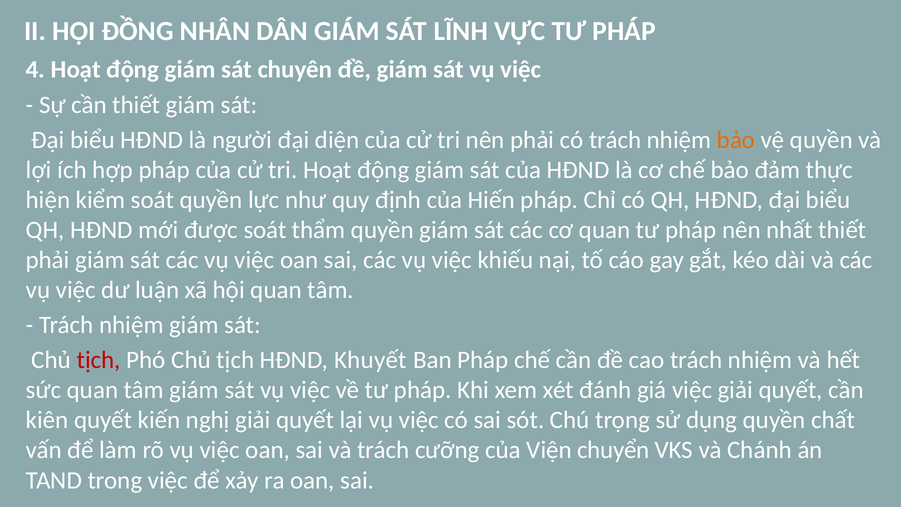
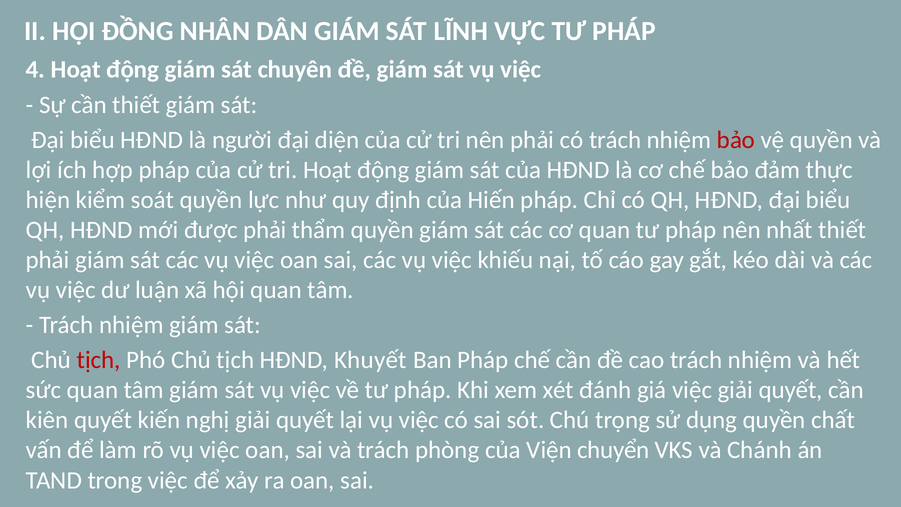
bảo at (736, 140) colour: orange -> red
được soát: soát -> phải
cưỡng: cưỡng -> phòng
